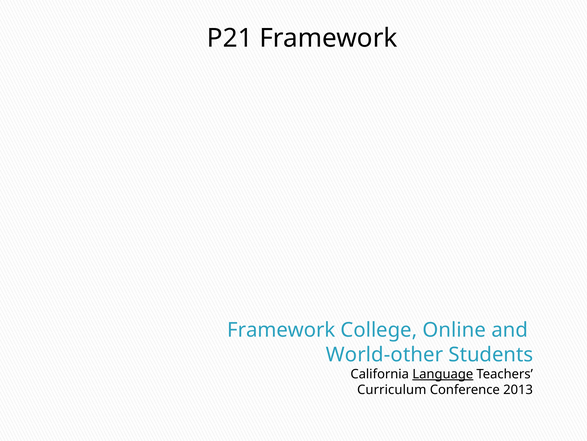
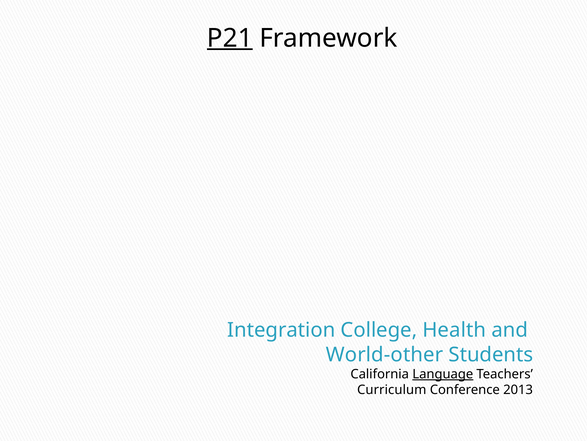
P21 underline: none -> present
Framework at (281, 330): Framework -> Integration
Online: Online -> Health
